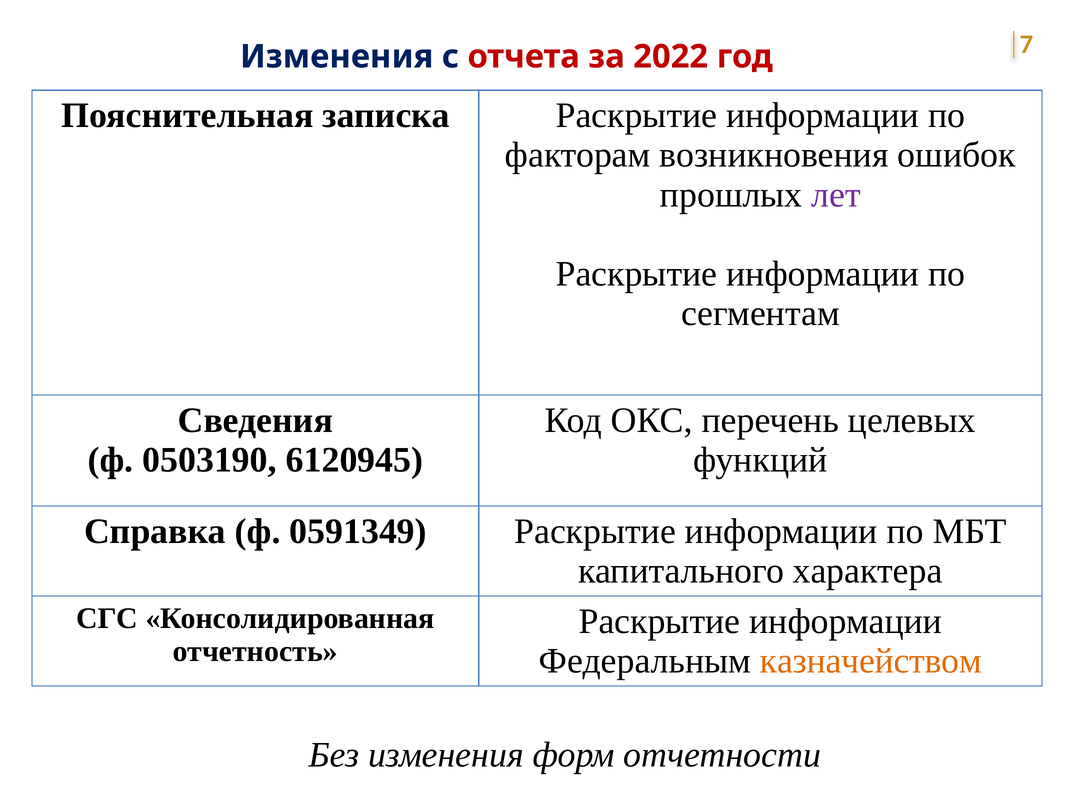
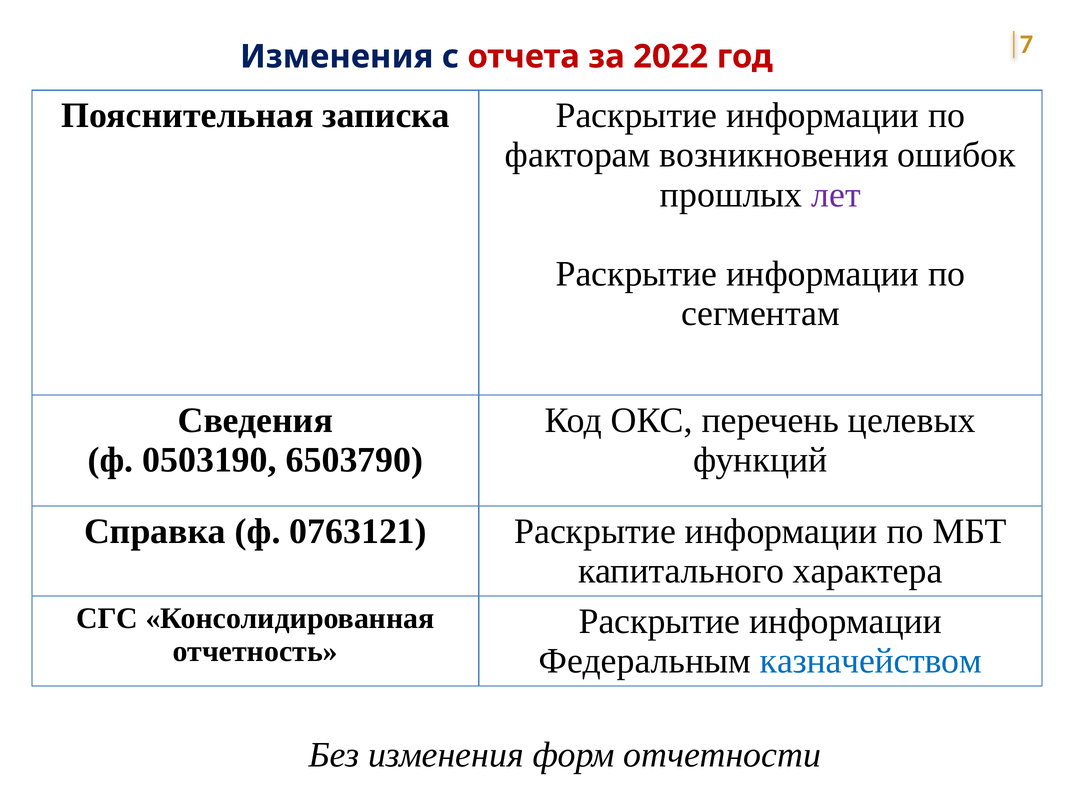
6120945: 6120945 -> 6503790
0591349: 0591349 -> 0763121
казначейством colour: orange -> blue
